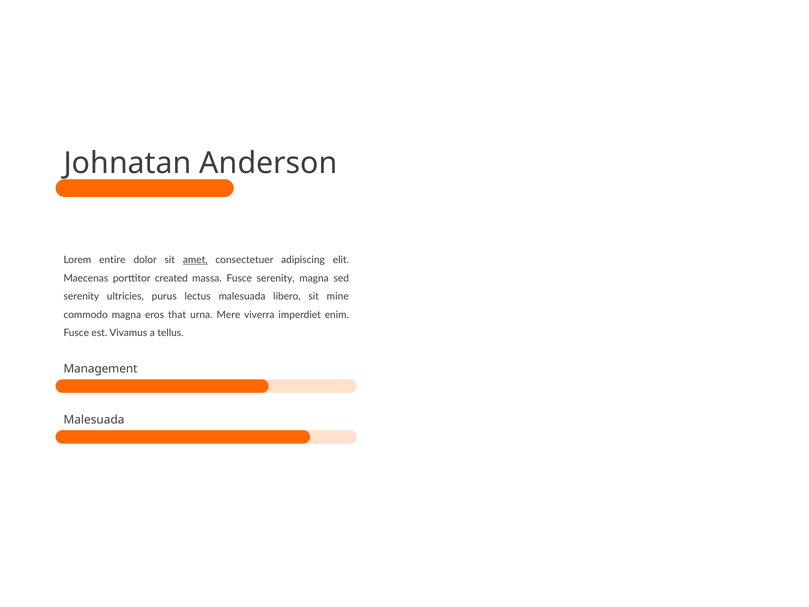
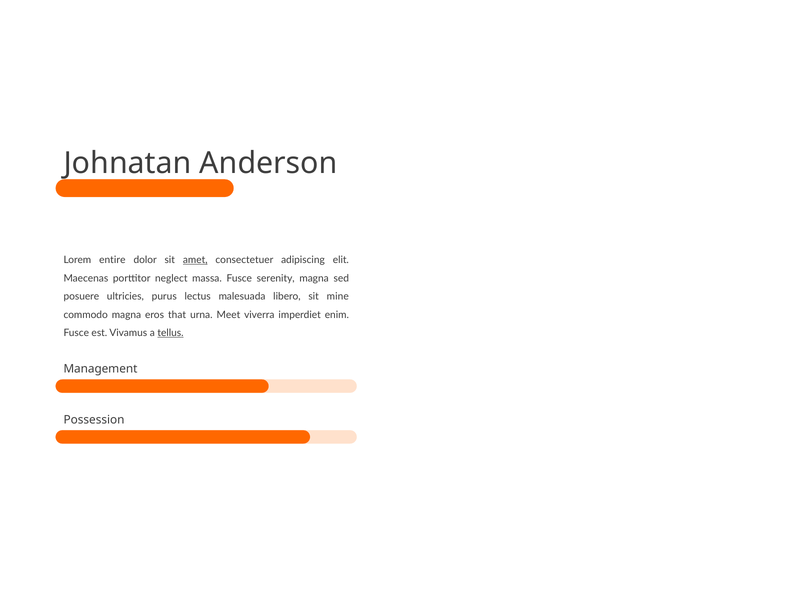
created: created -> neglect
serenity at (81, 296): serenity -> posuere
Mere: Mere -> Meet
tellus underline: none -> present
Malesuada at (94, 420): Malesuada -> Possession
